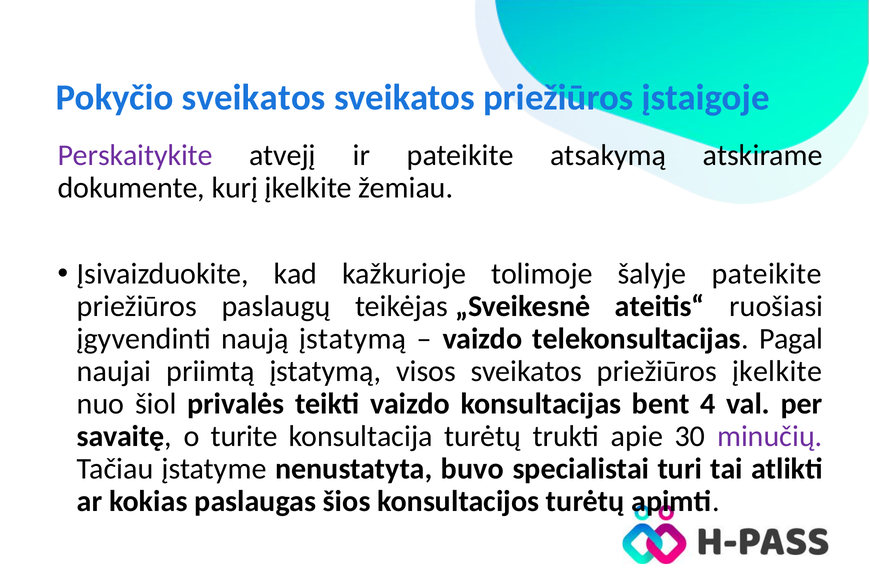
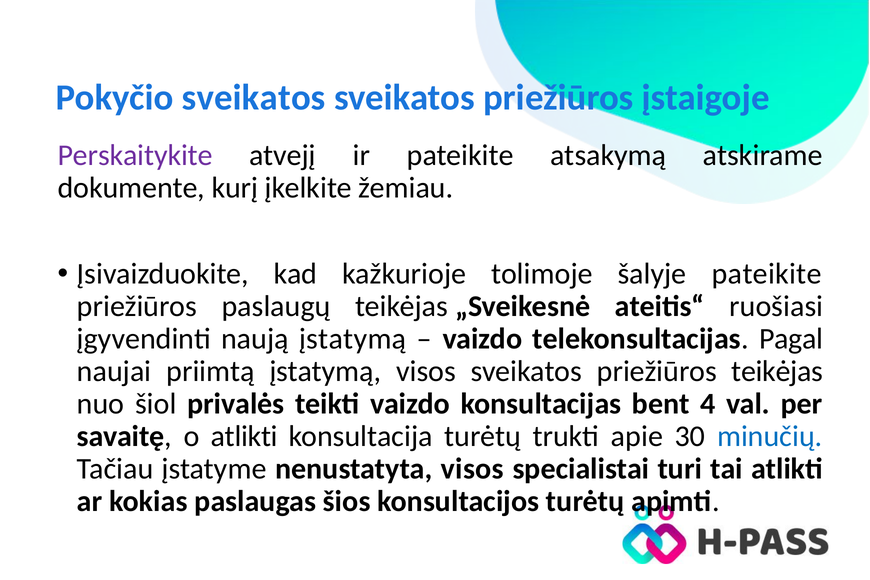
priežiūros įkelkite: įkelkite -> teikėjas
o turite: turite -> atlikti
minučių colour: purple -> blue
nenustatyta buvo: buvo -> visos
